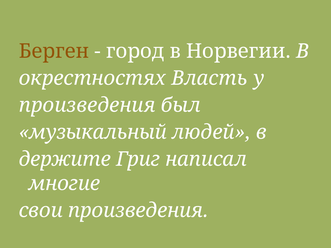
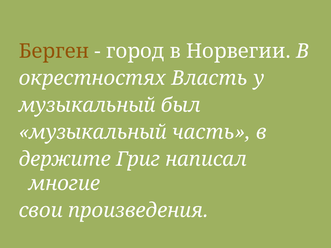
произведения at (87, 105): произведения -> музыкальный
людей: людей -> часть
